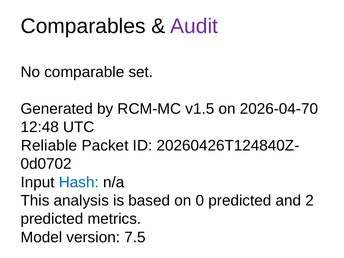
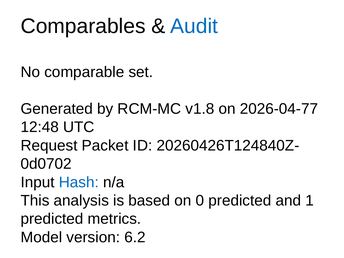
Audit colour: purple -> blue
v1.5: v1.5 -> v1.8
2026-04-70: 2026-04-70 -> 2026-04-77
Reliable: Reliable -> Request
2: 2 -> 1
7.5: 7.5 -> 6.2
